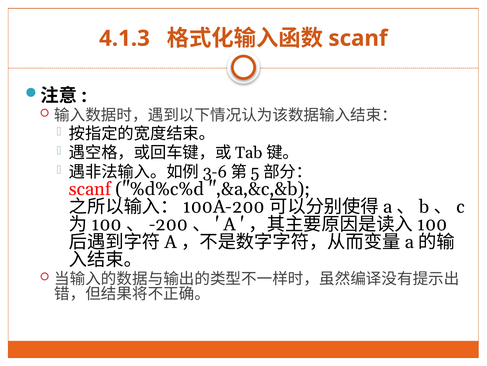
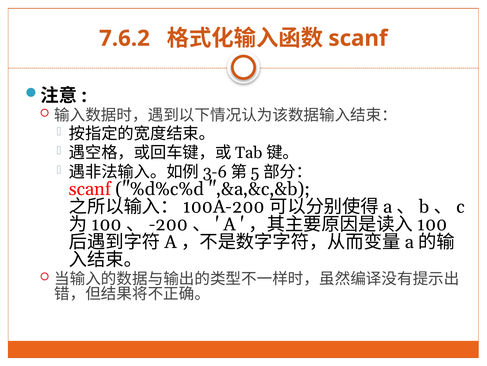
4.1.3: 4.1.3 -> 7.6.2
